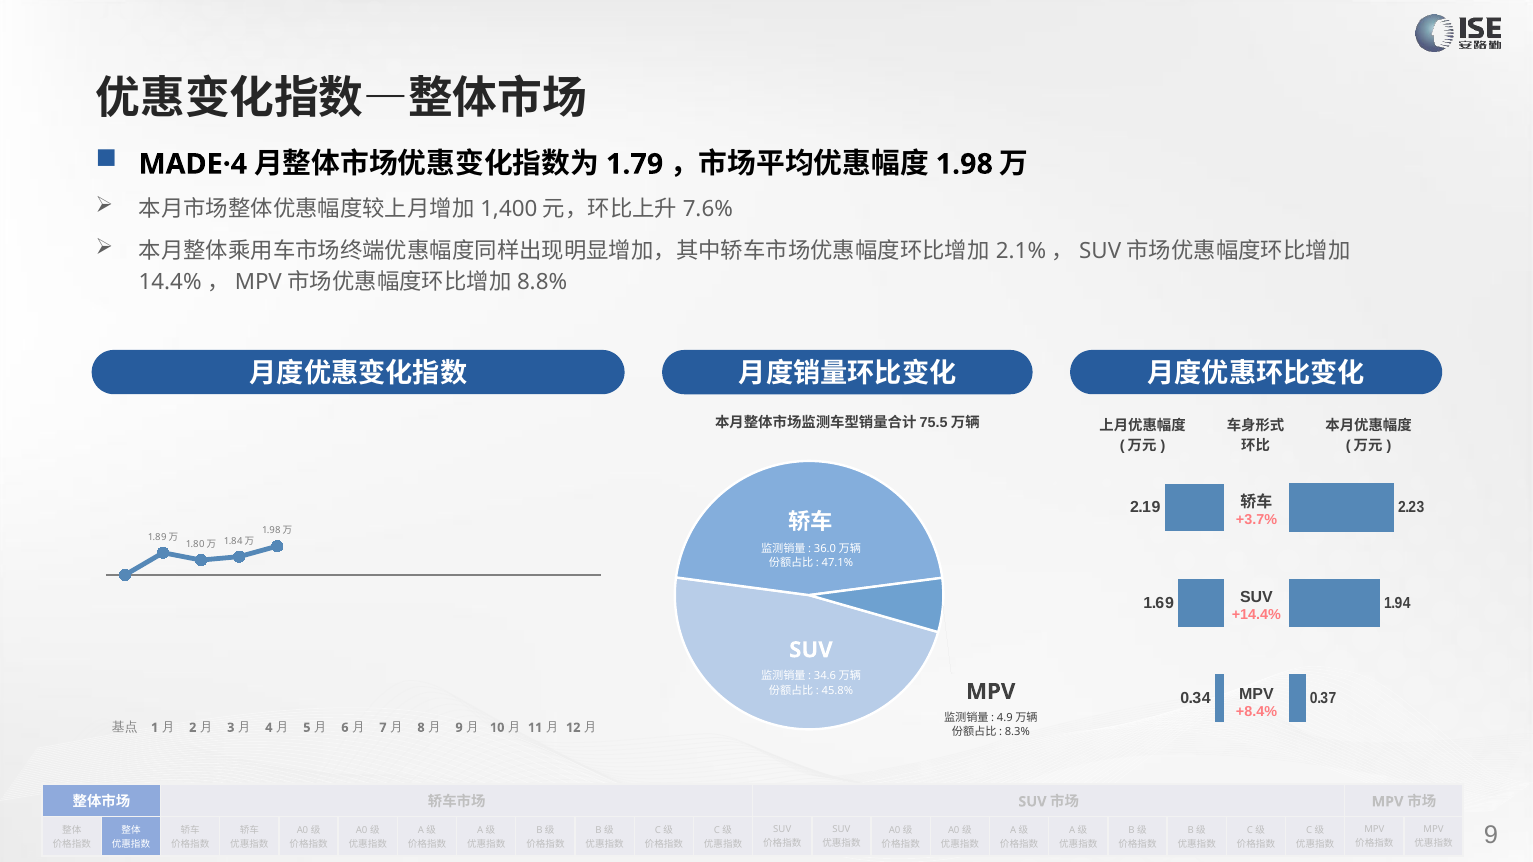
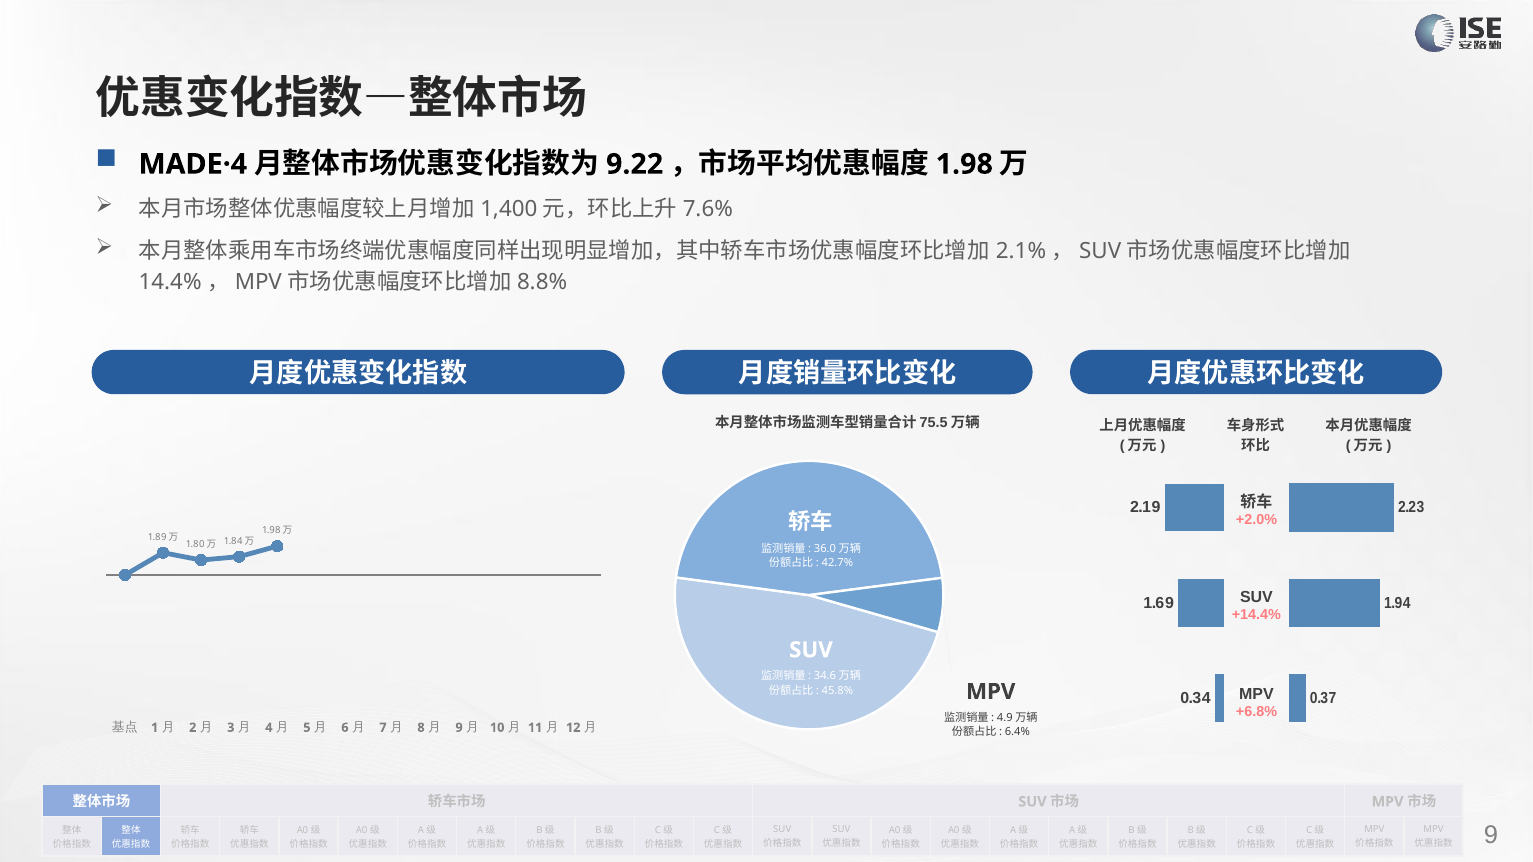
1.79: 1.79 -> 9.22
+3.7%: +3.7% -> +2.0%
47.1%: 47.1% -> 42.7%
+8.4%: +8.4% -> +6.8%
8.3%: 8.3% -> 6.4%
